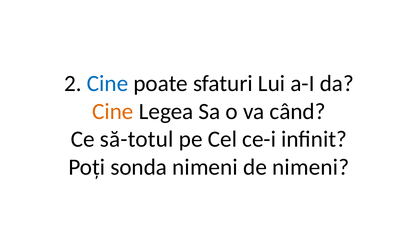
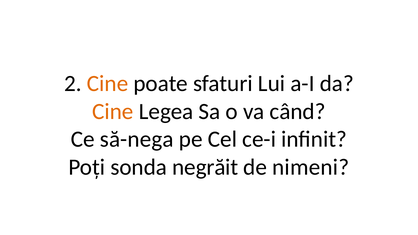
Cine at (108, 84) colour: blue -> orange
să-totul: să-totul -> să-nega
sonda nimeni: nimeni -> negrăit
